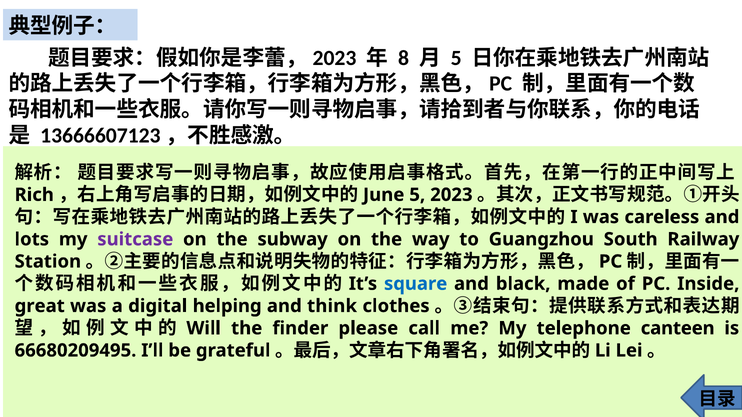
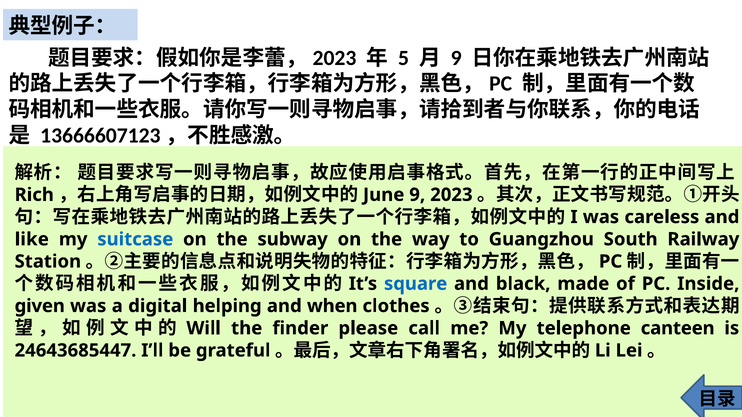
8: 8 -> 5
5 at (456, 58): 5 -> 9
5 at (417, 195): 5 -> 9
lots: lots -> like
suitcase colour: purple -> blue
great: great -> given
think: think -> when
66680209495: 66680209495 -> 24643685447
